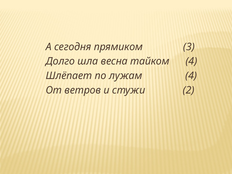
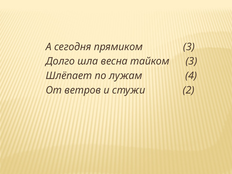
тайком 4: 4 -> 3
